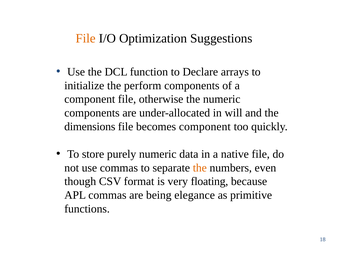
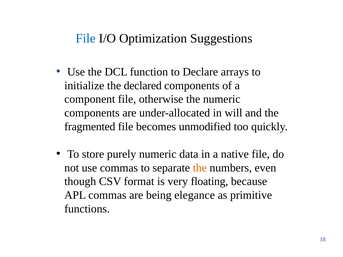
File at (86, 38) colour: orange -> blue
perform: perform -> declared
dimensions: dimensions -> fragmented
becomes component: component -> unmodified
